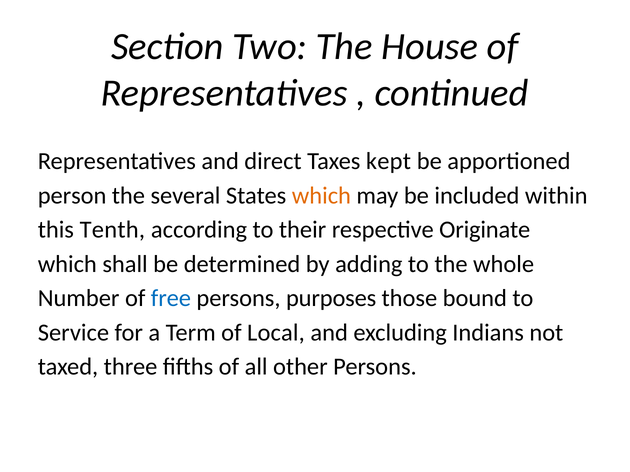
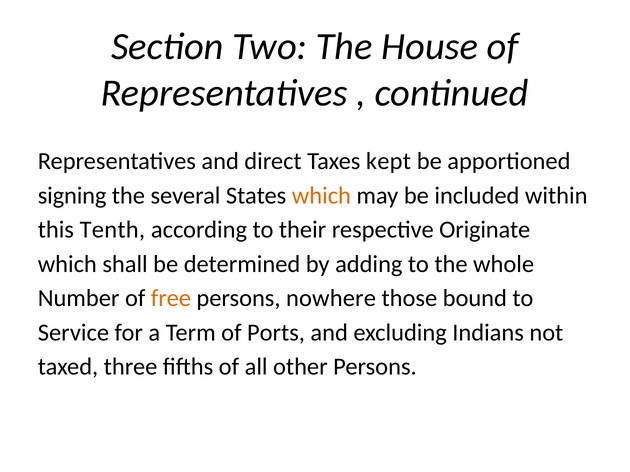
person: person -> signing
free colour: blue -> orange
purposes: purposes -> nowhere
Local: Local -> Ports
